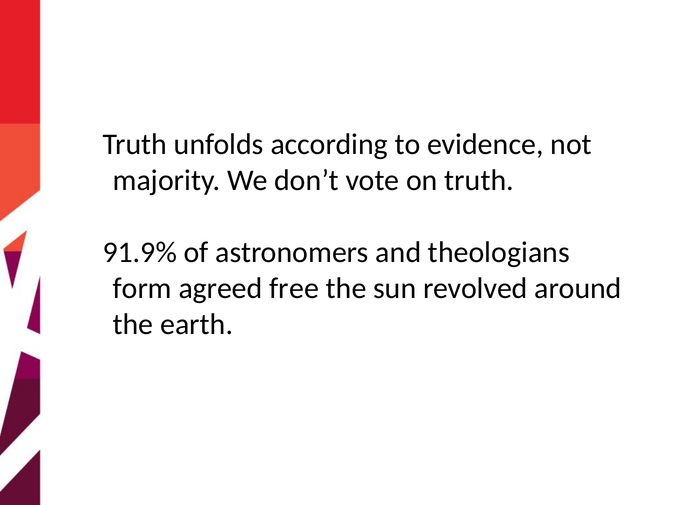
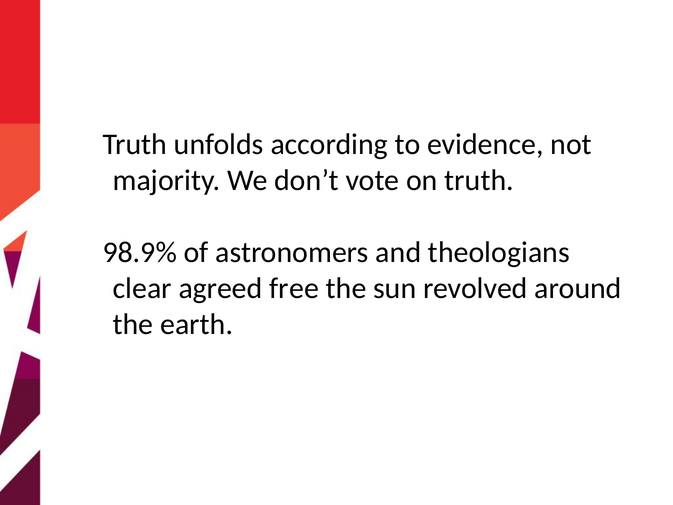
91.9%: 91.9% -> 98.9%
form: form -> clear
